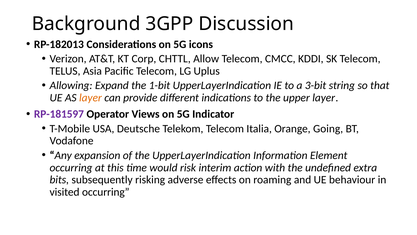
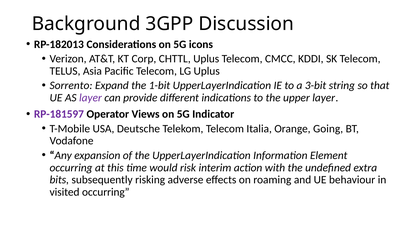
CHTTL Allow: Allow -> Uplus
Allowing: Allowing -> Sorrento
layer at (90, 97) colour: orange -> purple
